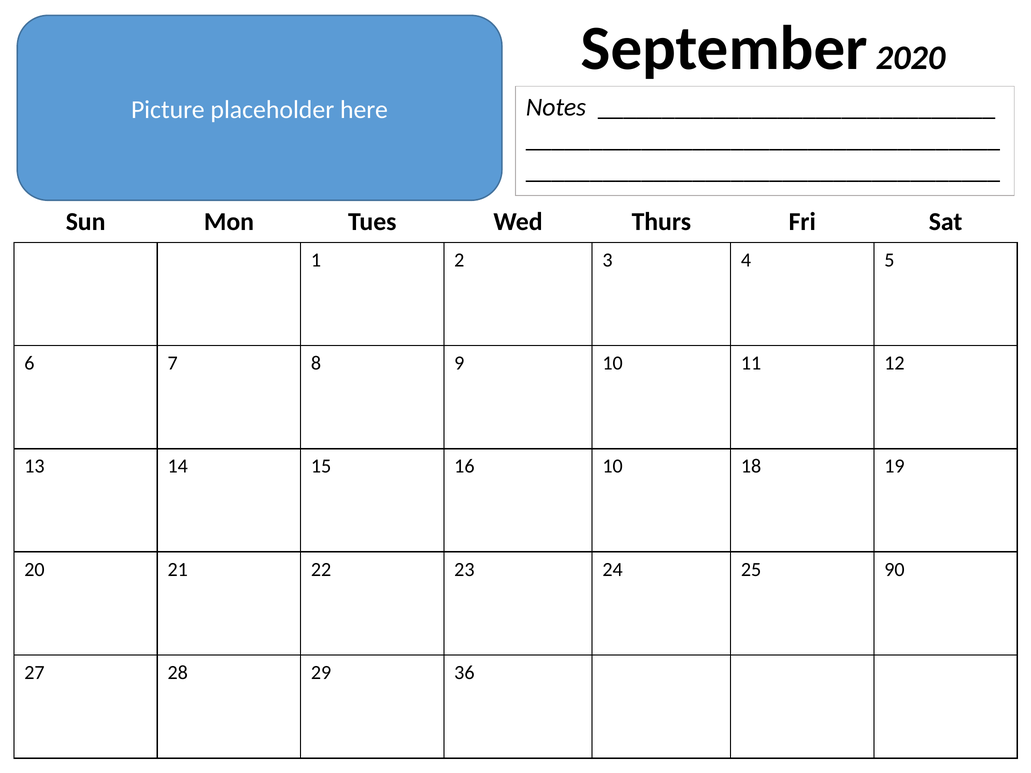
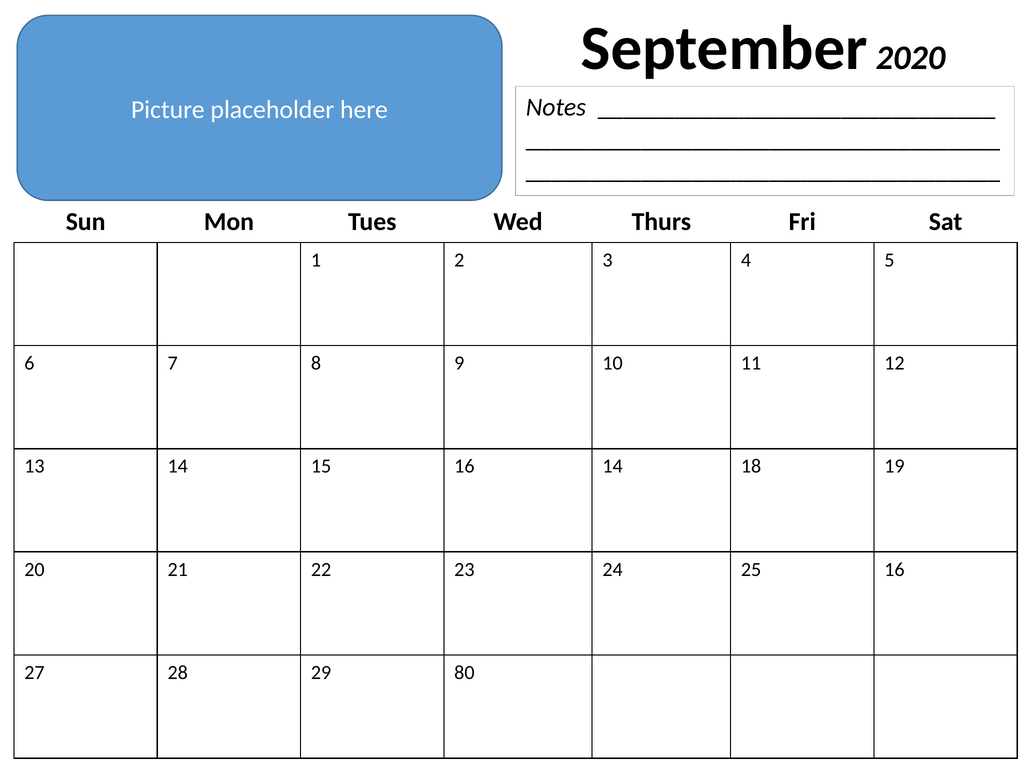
16 10: 10 -> 14
25 90: 90 -> 16
36: 36 -> 80
